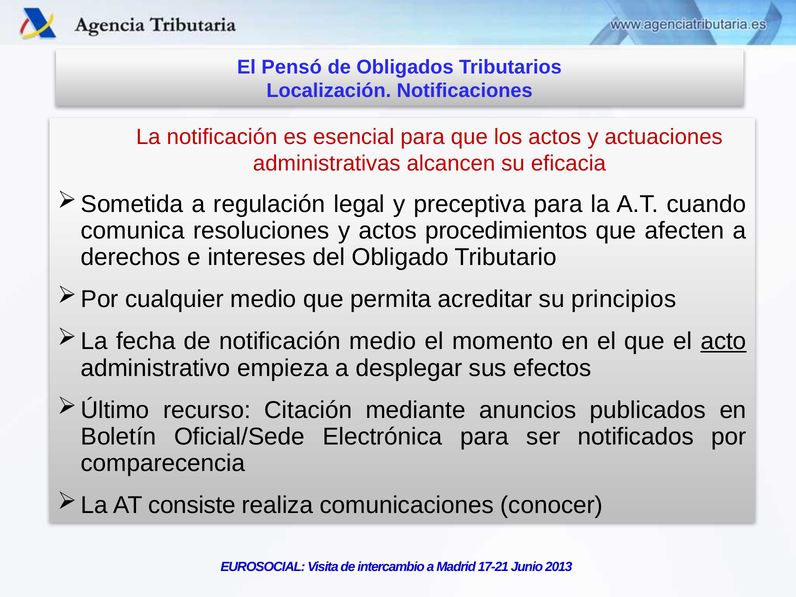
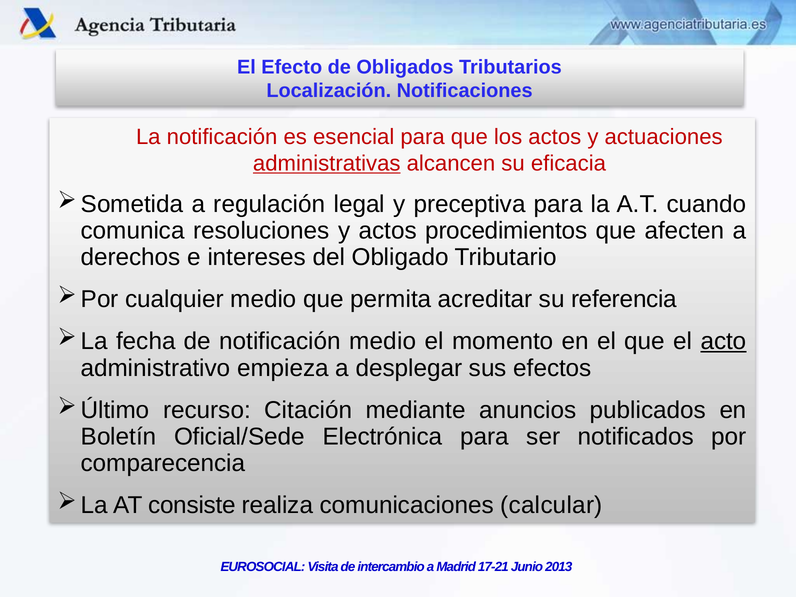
Pensó: Pensó -> Efecto
administrativas underline: none -> present
principios: principios -> referencia
conocer: conocer -> calcular
